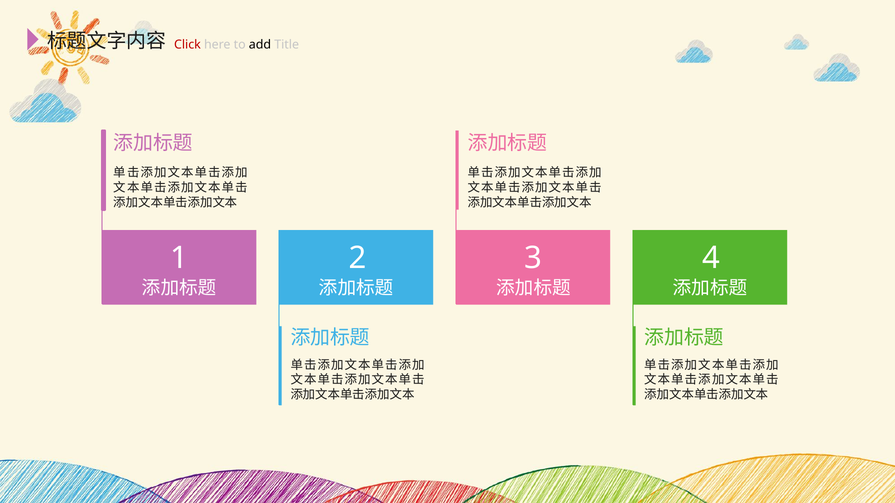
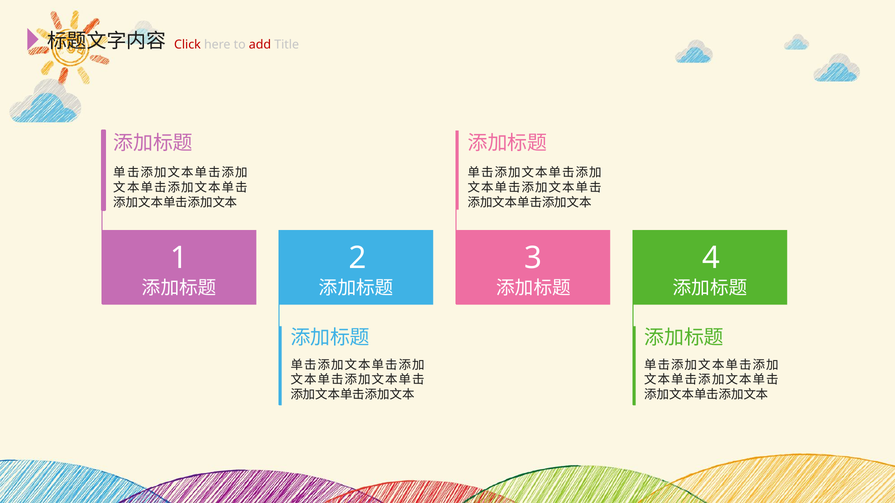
add colour: black -> red
